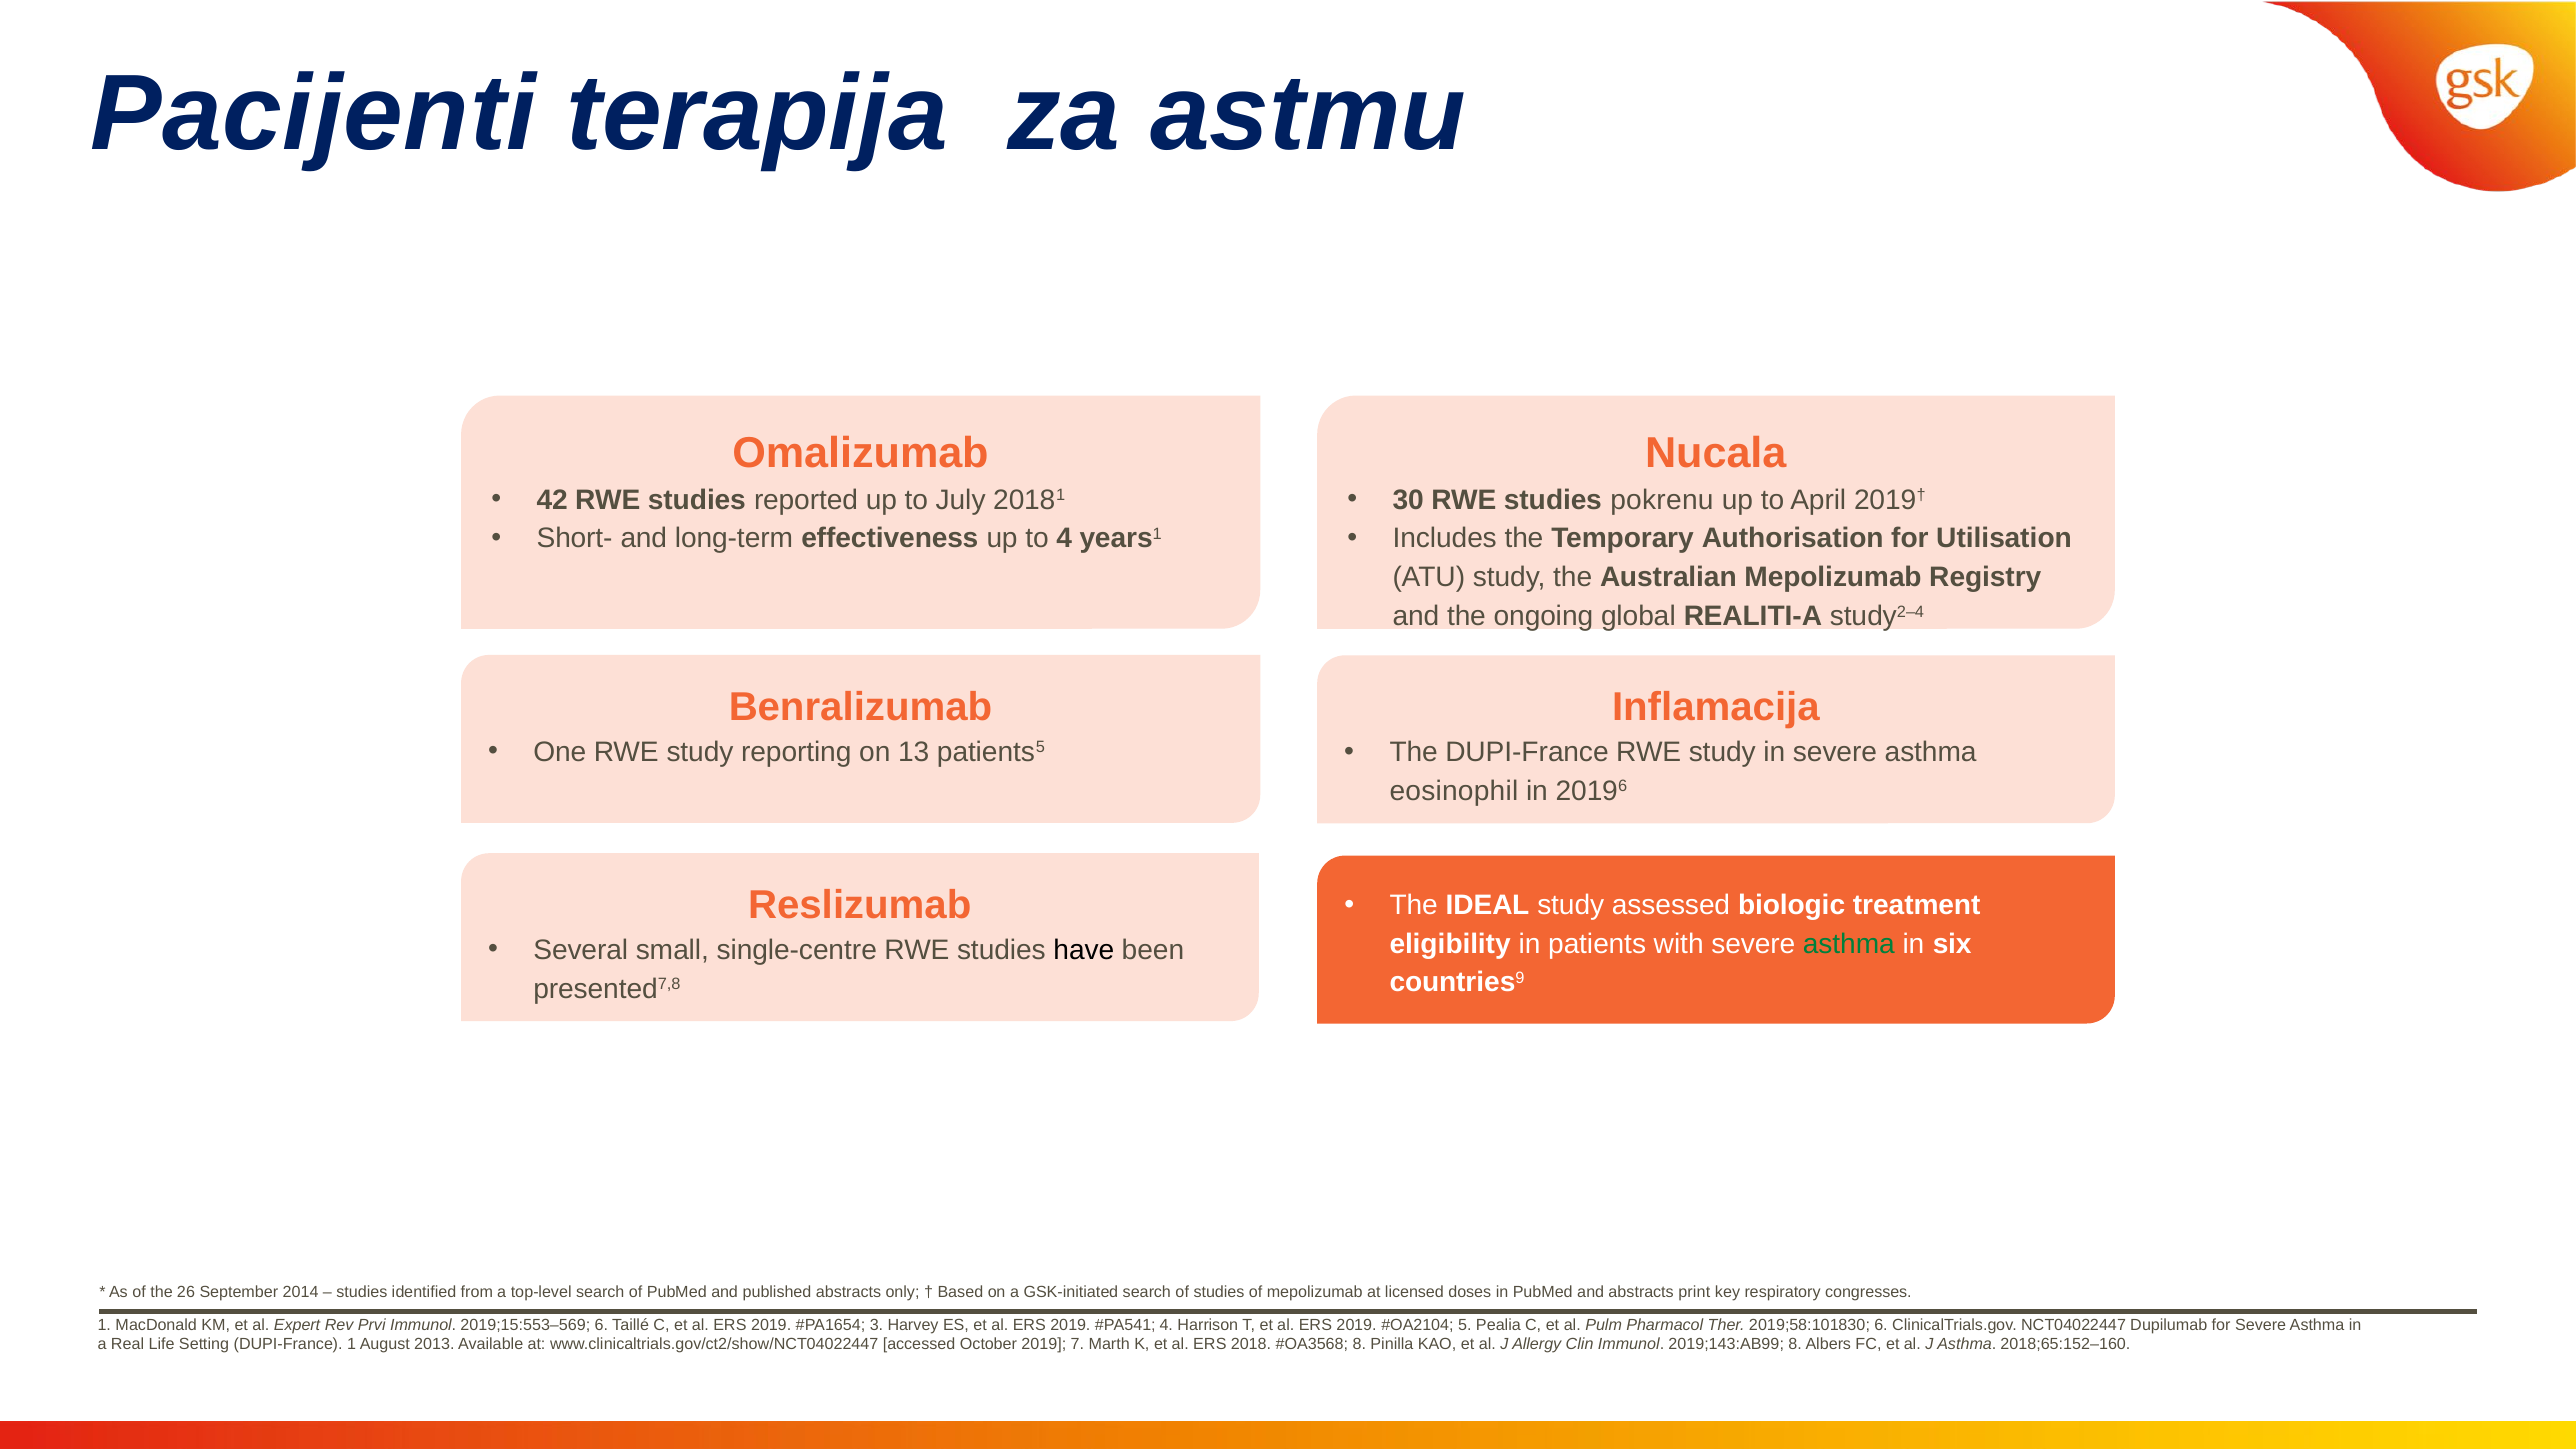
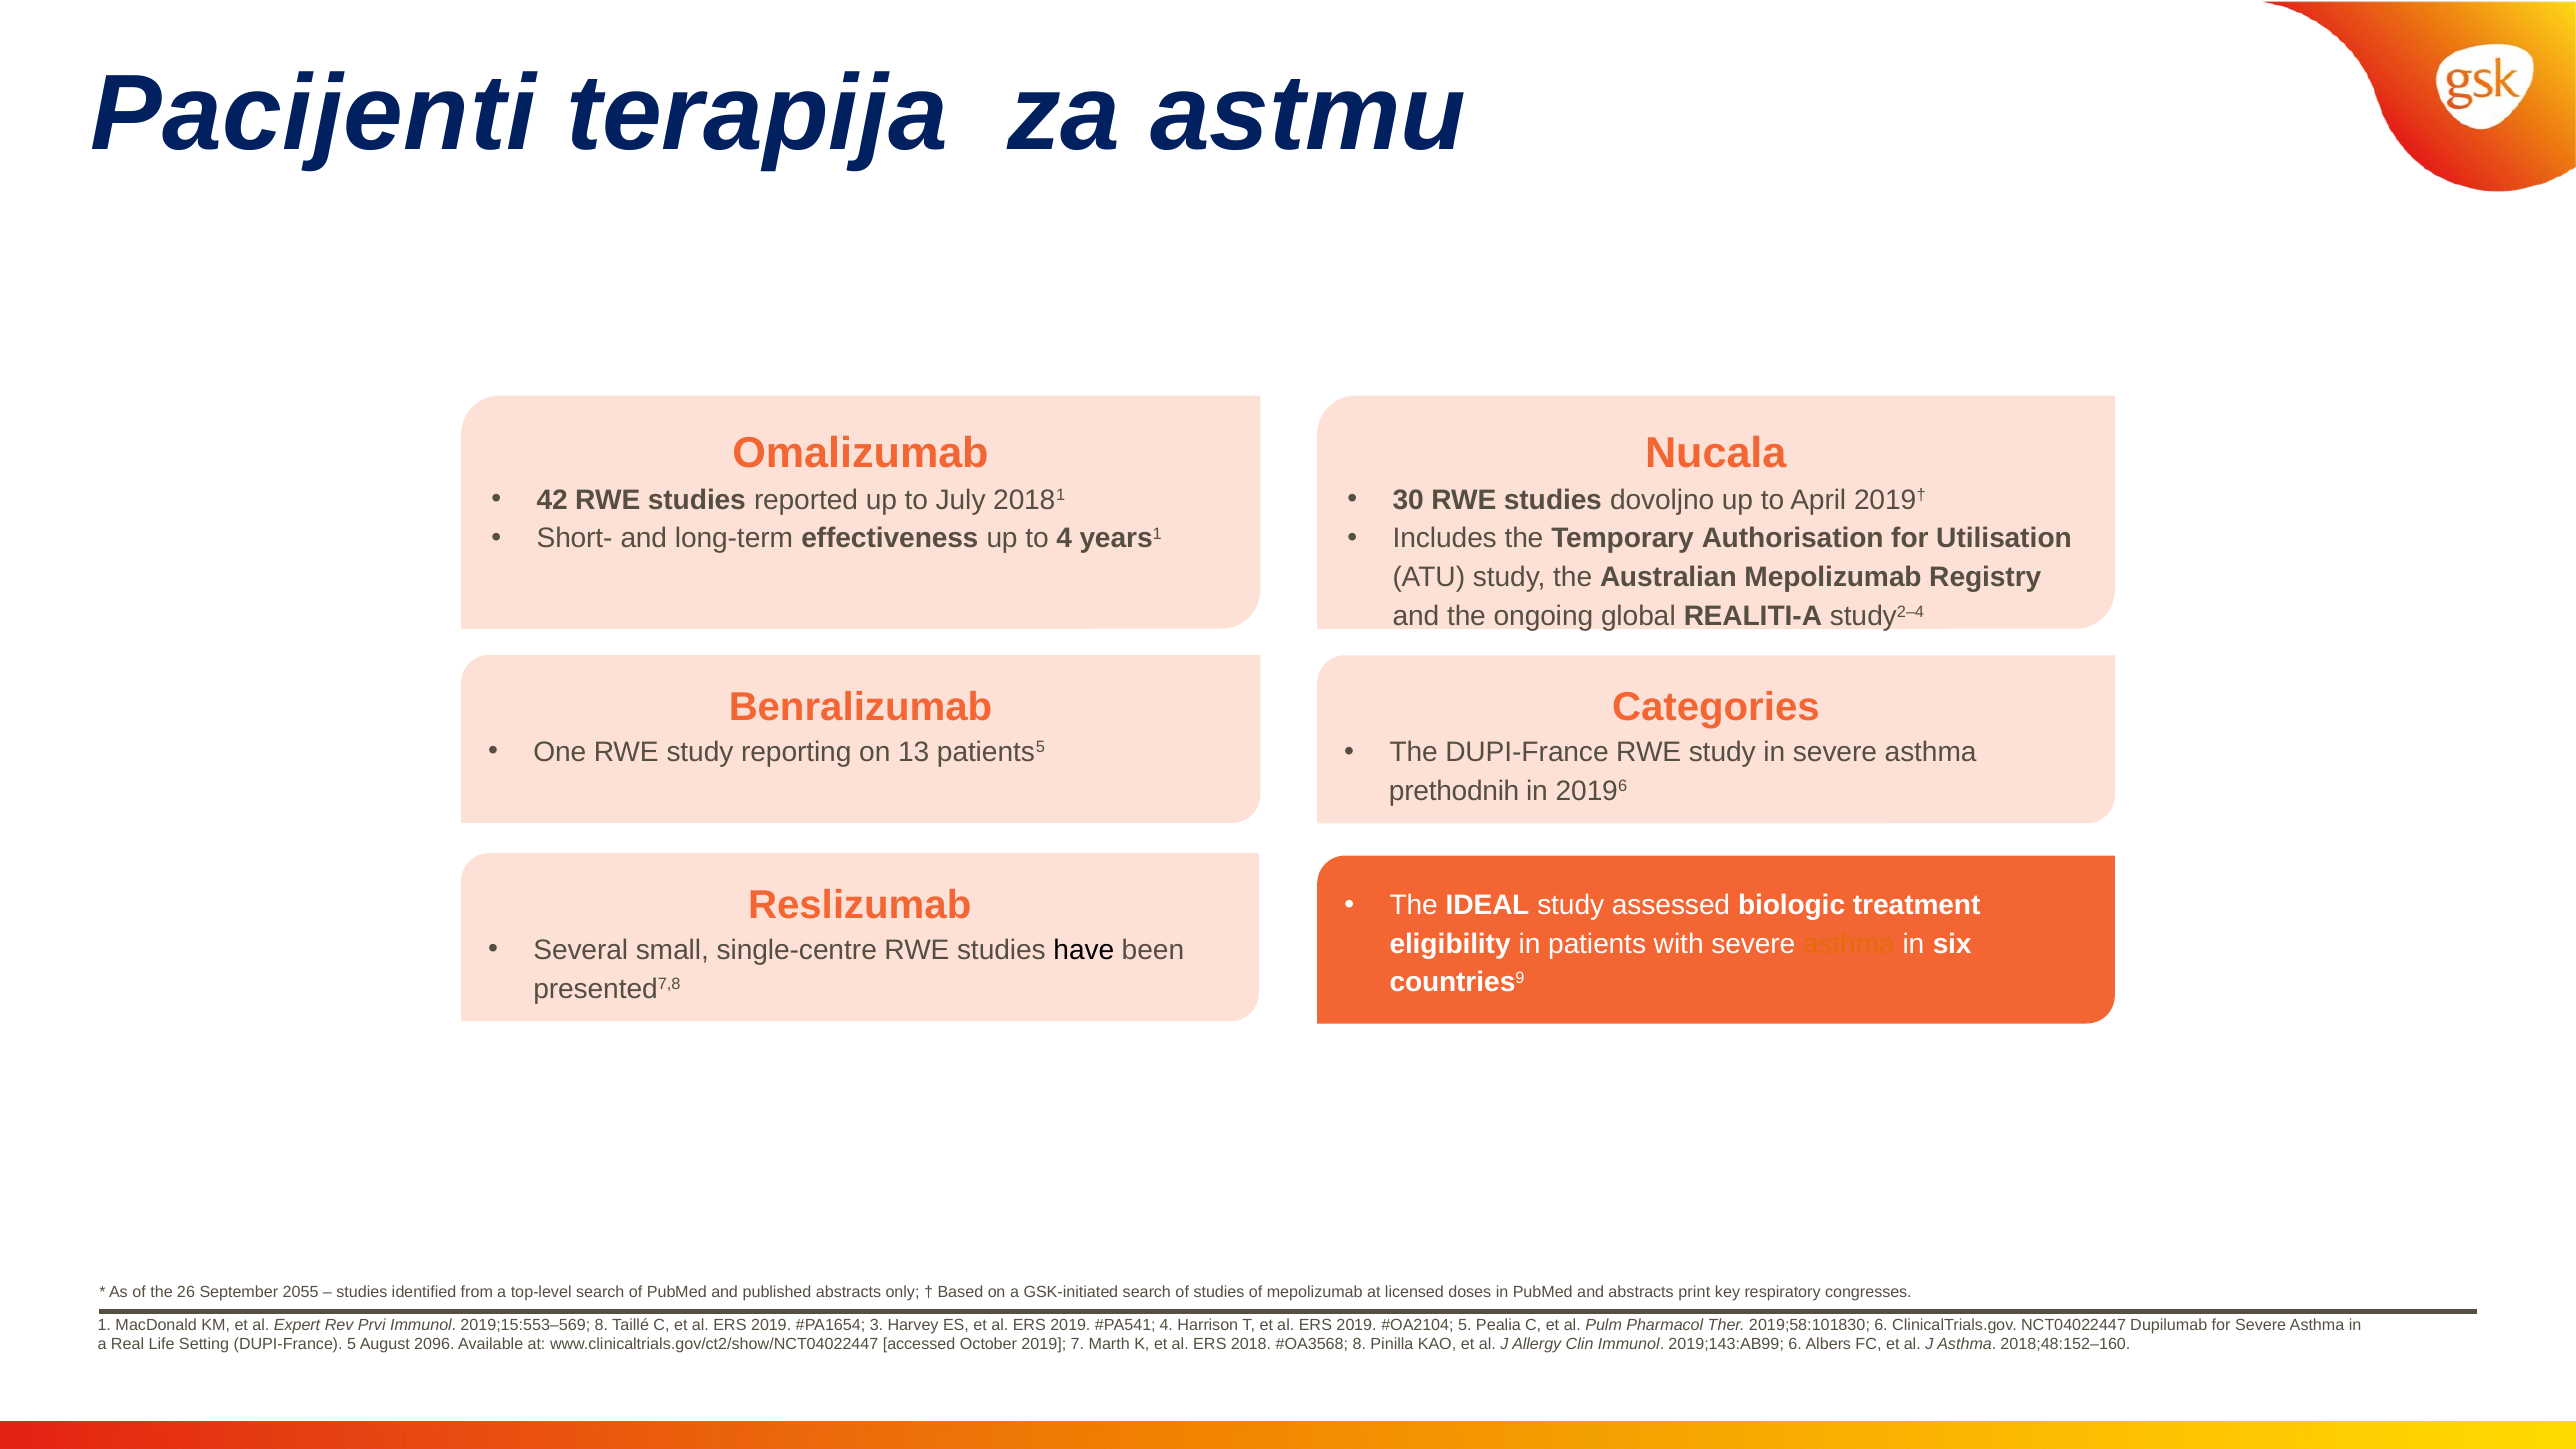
pokrenu: pokrenu -> dovoljno
Inflamacija: Inflamacija -> Categories
eosinophil: eosinophil -> prethodnih
asthma at (1849, 944) colour: green -> orange
2014: 2014 -> 2055
2019;15:553–569 6: 6 -> 8
DUPI-France 1: 1 -> 5
2013: 2013 -> 2096
2019;143:AB99 8: 8 -> 6
2018;65:152–160: 2018;65:152–160 -> 2018;48:152–160
